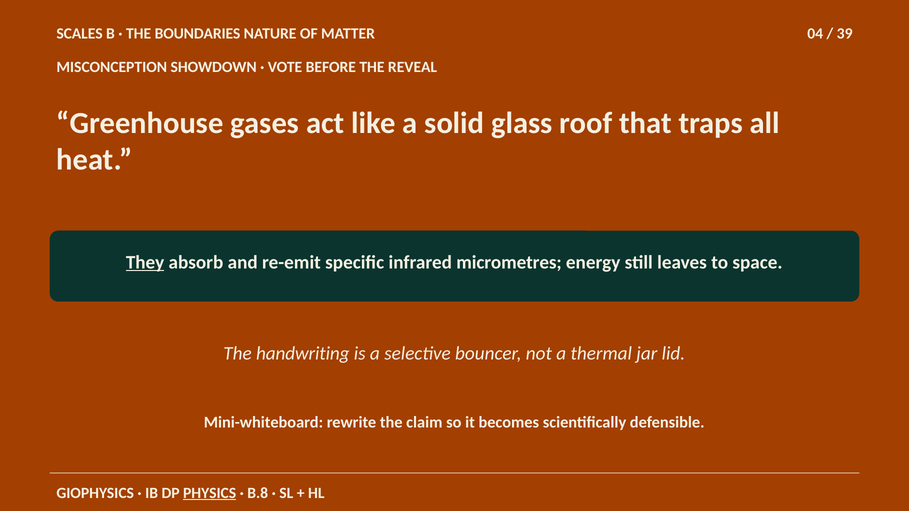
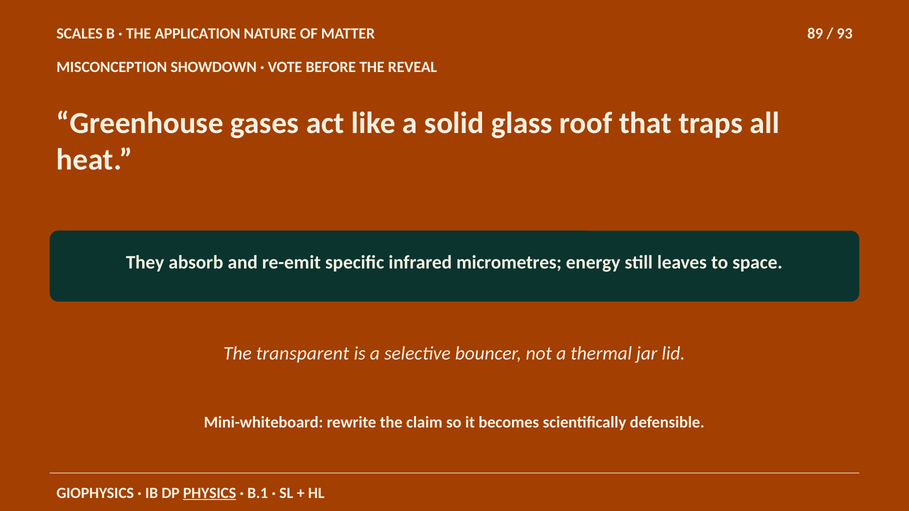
BOUNDARIES: BOUNDARIES -> APPLICATION
04: 04 -> 89
39: 39 -> 93
They underline: present -> none
handwriting: handwriting -> transparent
B.8: B.8 -> B.1
